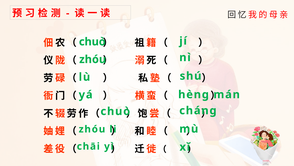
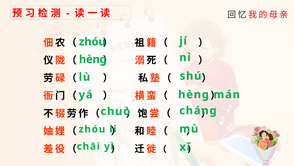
chuò at (92, 42): chuò -> zhóu
zhóu at (93, 59): zhóu -> hèng
